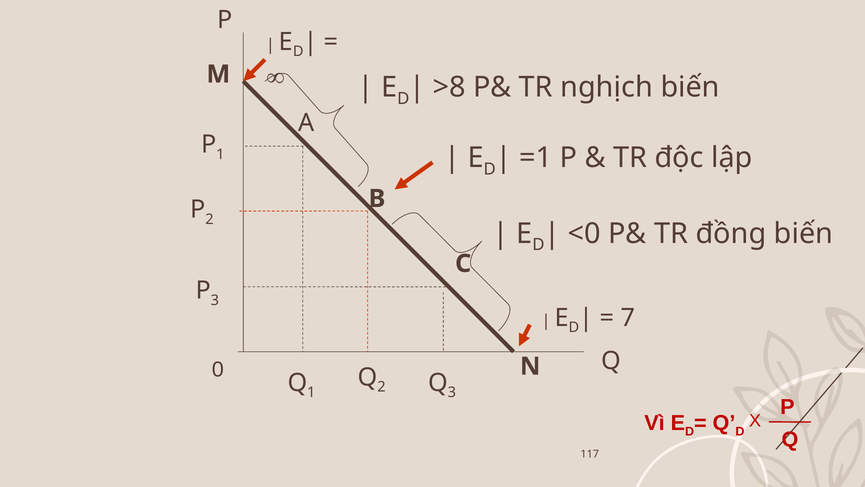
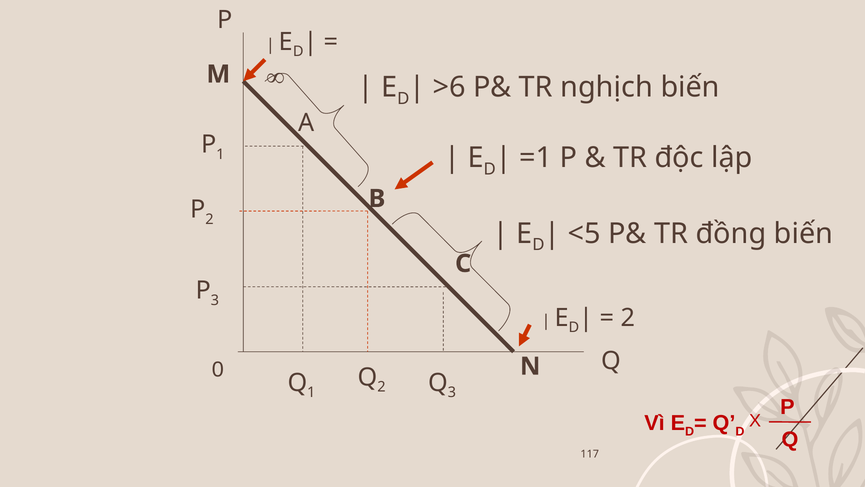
>8: >8 -> >6
<0: <0 -> <5
7 at (628, 317): 7 -> 2
